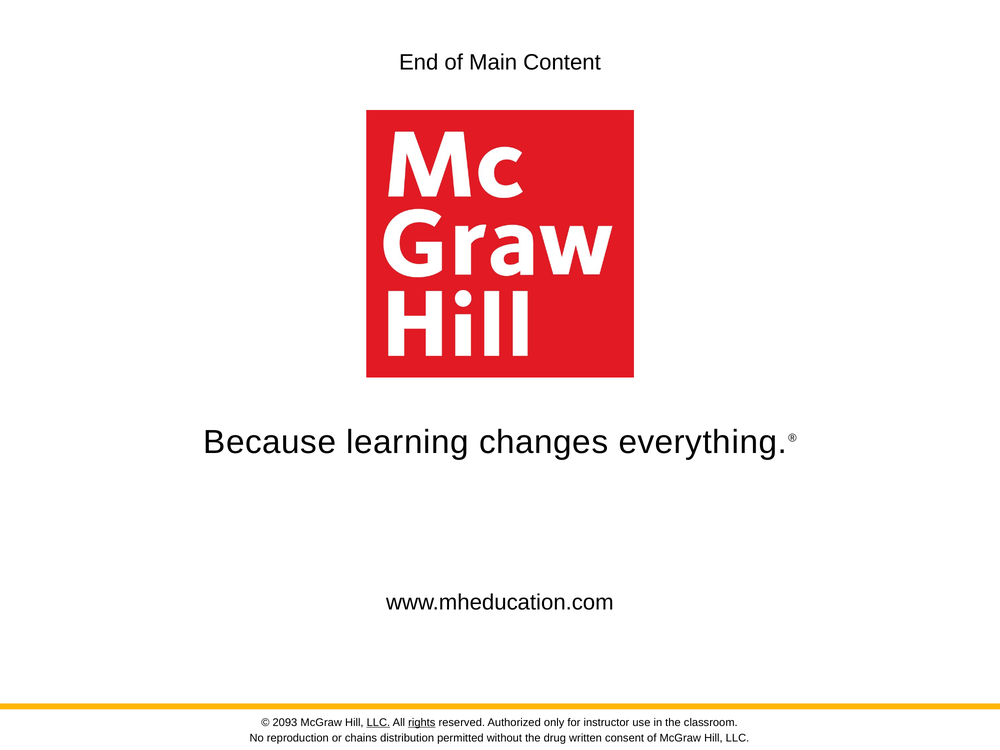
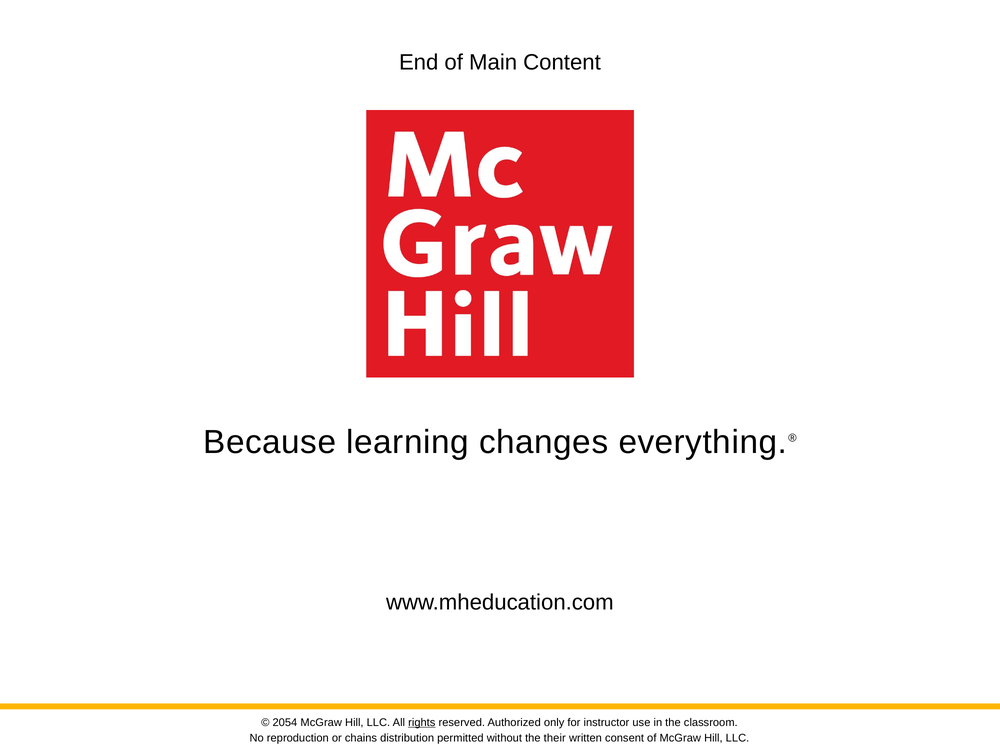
2093: 2093 -> 2054
LLC at (378, 723) underline: present -> none
drug: drug -> their
